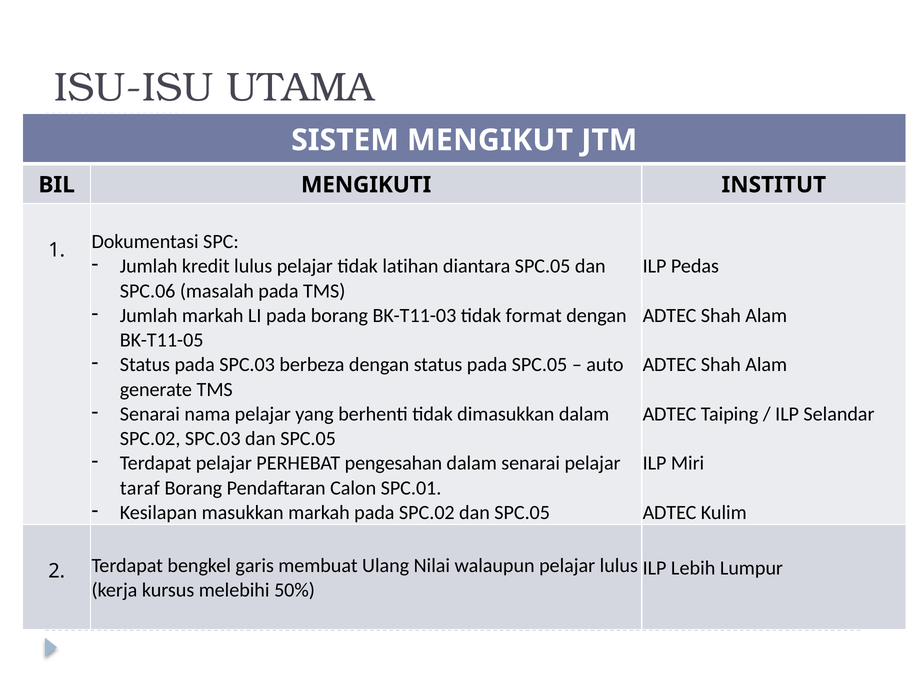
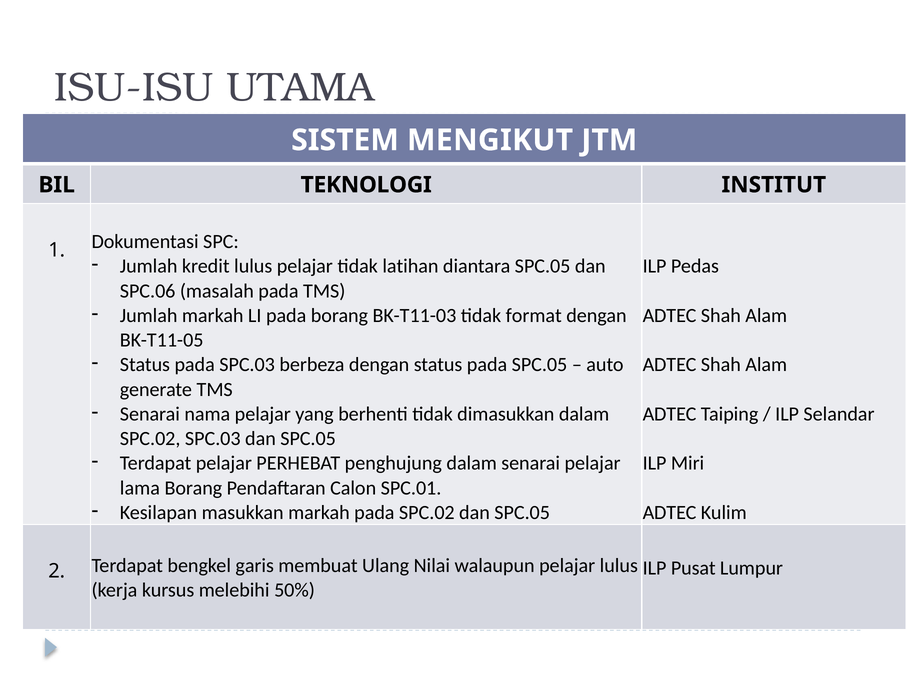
MENGIKUTI: MENGIKUTI -> TEKNOLOGI
pengesahan: pengesahan -> penghujung
taraf: taraf -> lama
Lebih: Lebih -> Pusat
